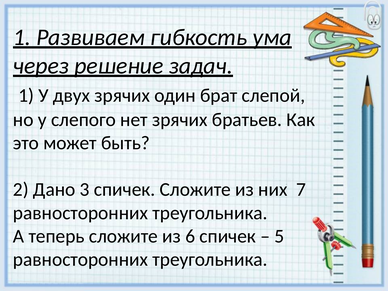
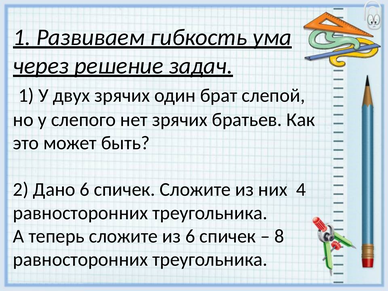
Дано 3: 3 -> 6
7: 7 -> 4
5: 5 -> 8
